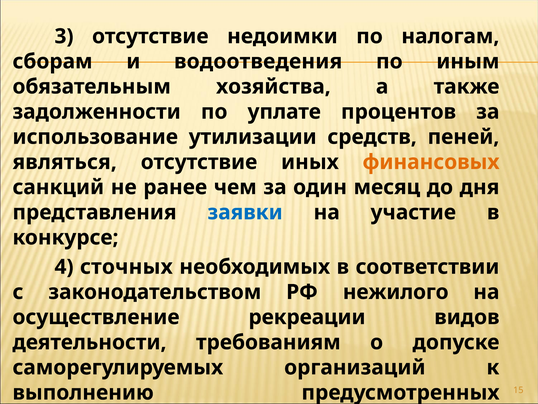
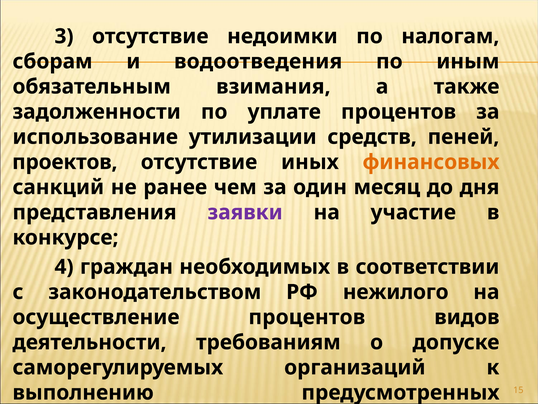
хозяйства: хозяйства -> взимания
являться: являться -> проектов
заявки colour: blue -> purple
сточных: сточных -> граждан
осуществление рекреации: рекреации -> процентов
